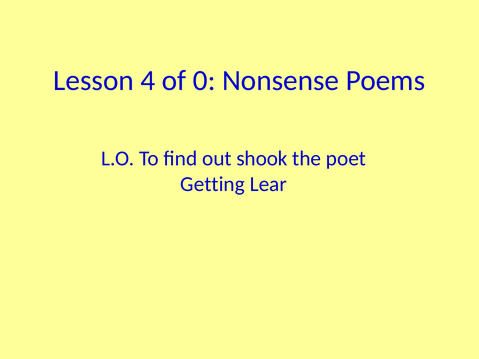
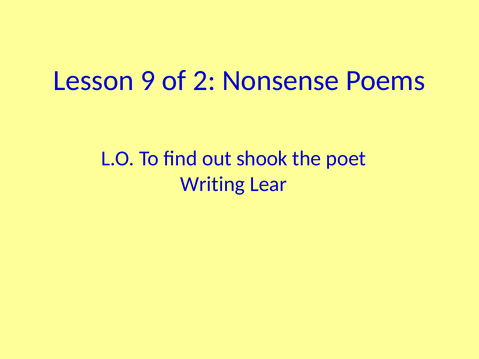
4: 4 -> 9
0: 0 -> 2
Getting: Getting -> Writing
